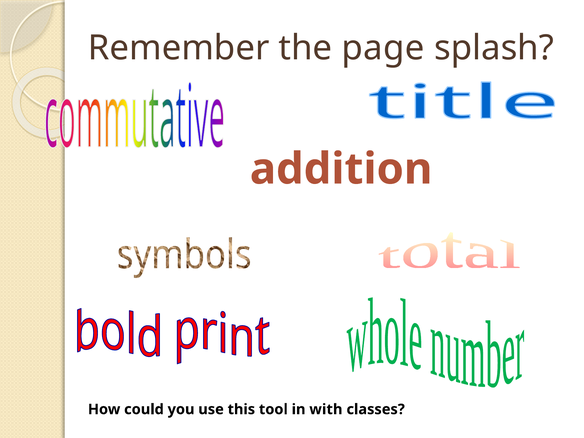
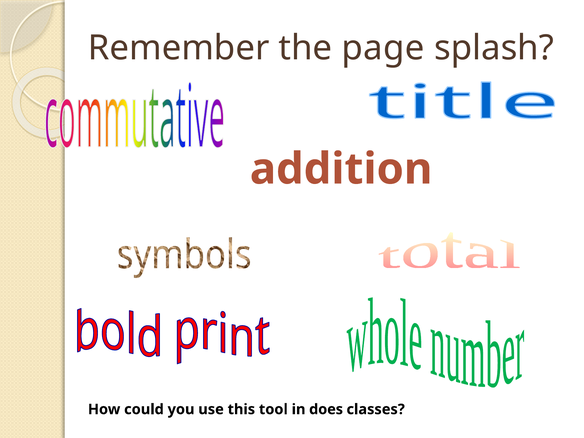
with: with -> does
